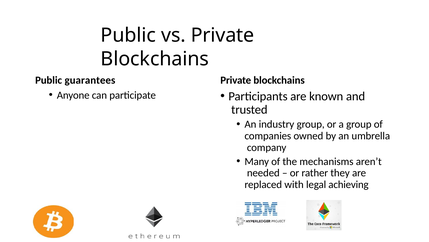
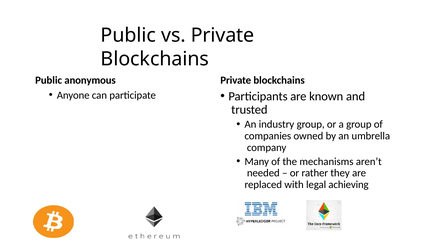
guarantees: guarantees -> anonymous
